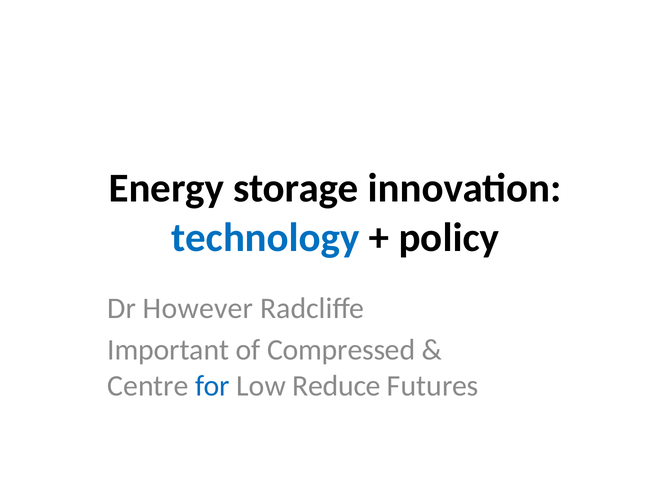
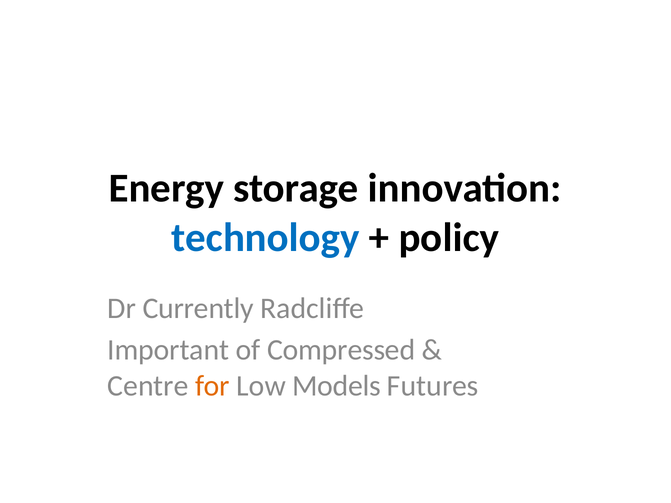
However: However -> Currently
for colour: blue -> orange
Reduce: Reduce -> Models
